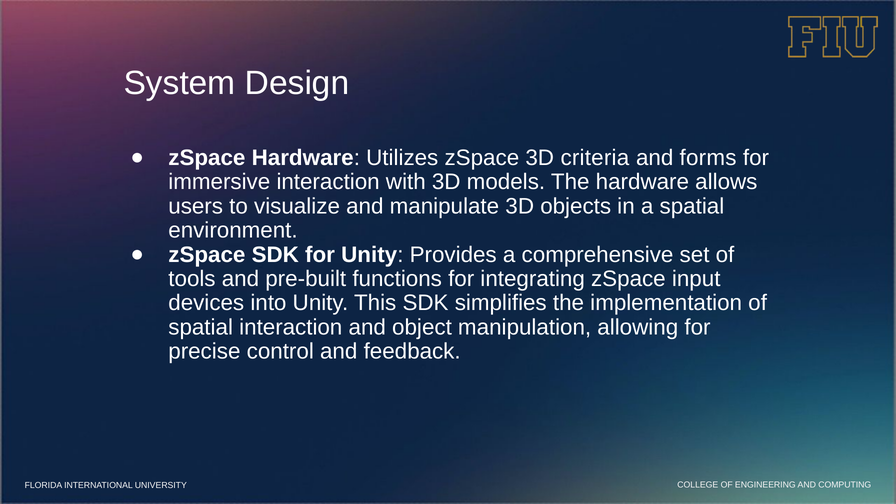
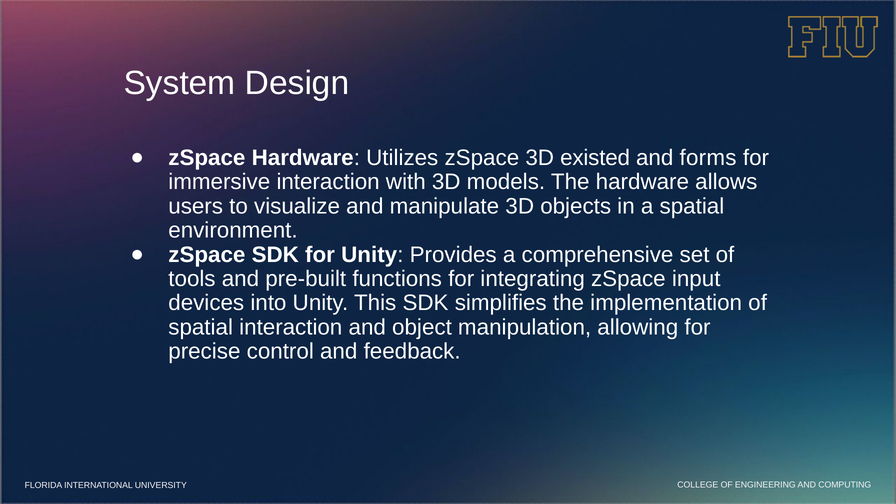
criteria: criteria -> existed
